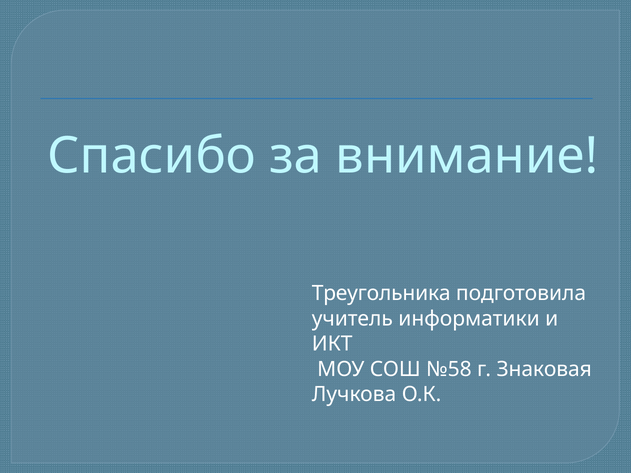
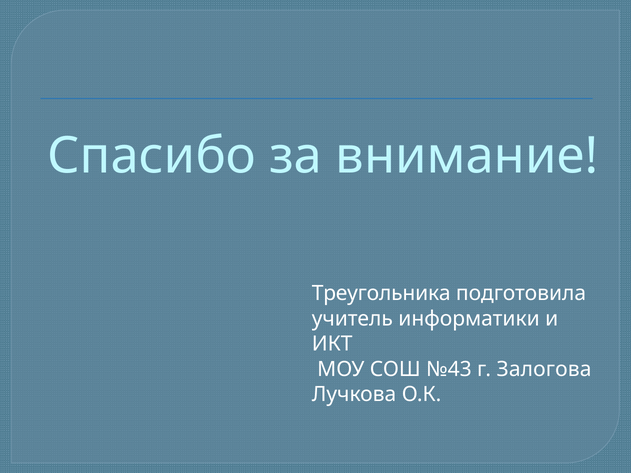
№58: №58 -> №43
Знаковая: Знаковая -> Залогова
